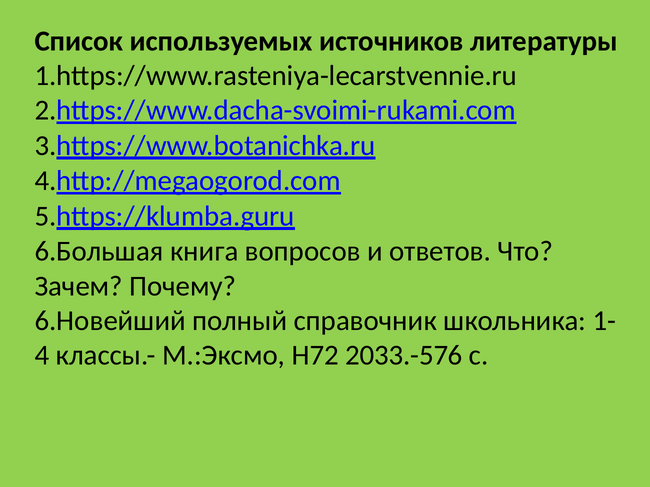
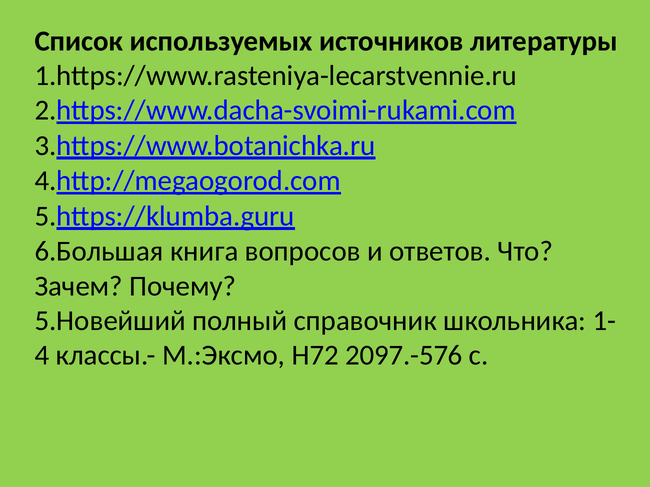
6.Новейший: 6.Новейший -> 5.Новейший
2033.-576: 2033.-576 -> 2097.-576
